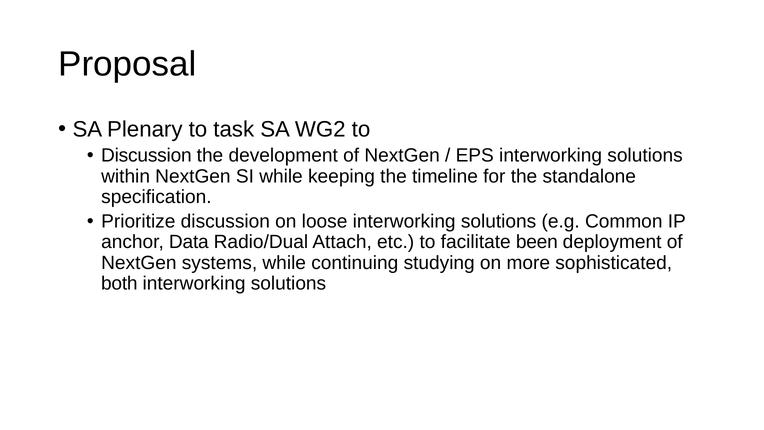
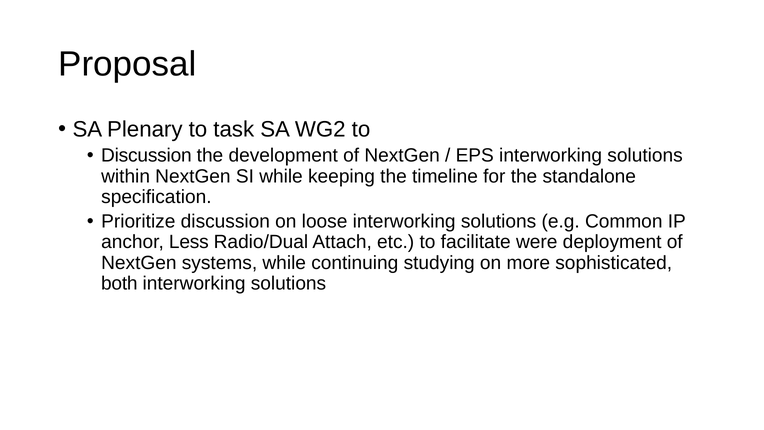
Data: Data -> Less
been: been -> were
